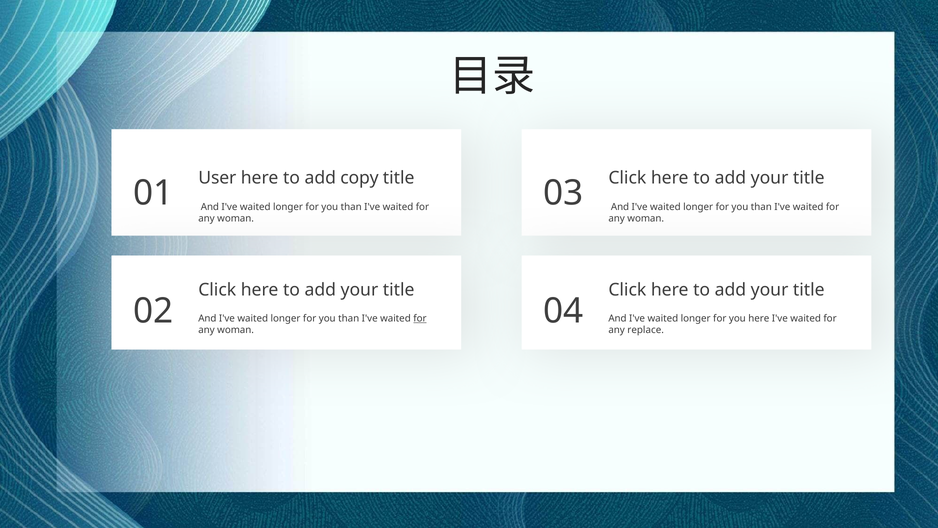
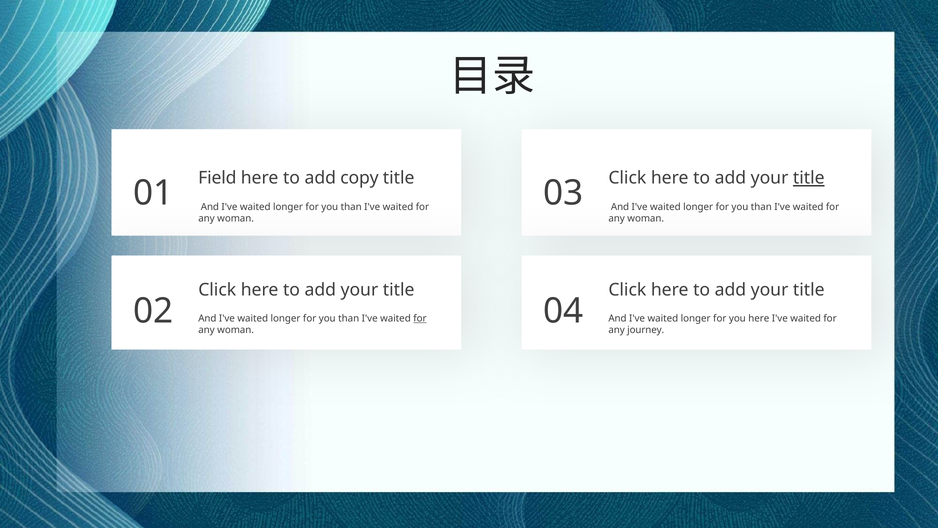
User: User -> Field
title at (809, 178) underline: none -> present
replace: replace -> journey
